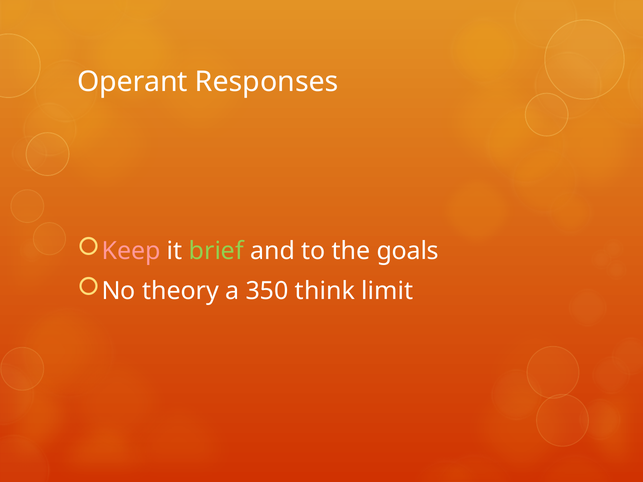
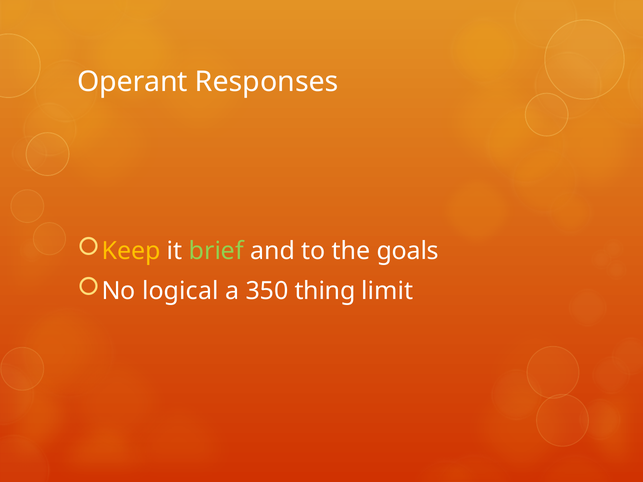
Keep colour: pink -> yellow
theory: theory -> logical
think: think -> thing
